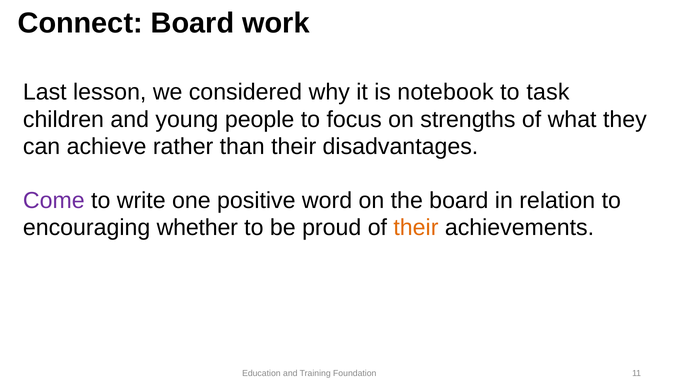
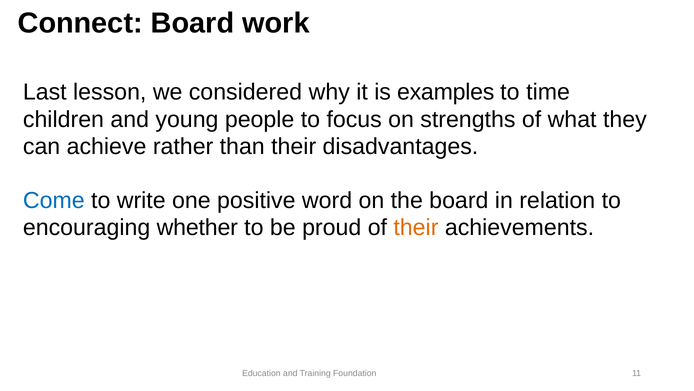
notebook: notebook -> examples
task: task -> time
Come colour: purple -> blue
